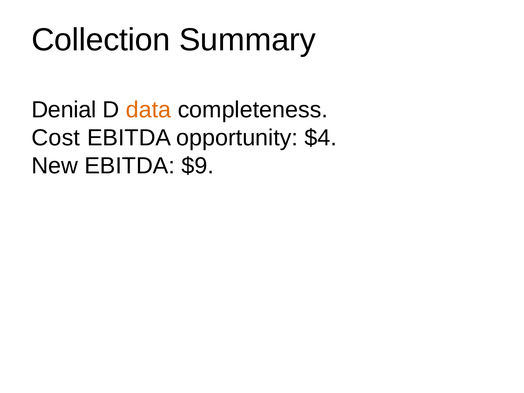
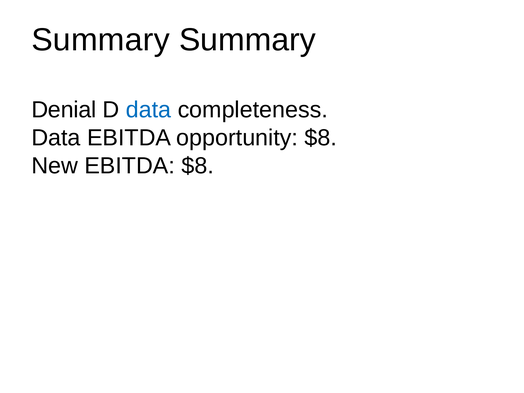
Collection at (101, 40): Collection -> Summary
data at (149, 110) colour: orange -> blue
Cost at (56, 138): Cost -> Data
opportunity $4: $4 -> $8
EBITDA $9: $9 -> $8
